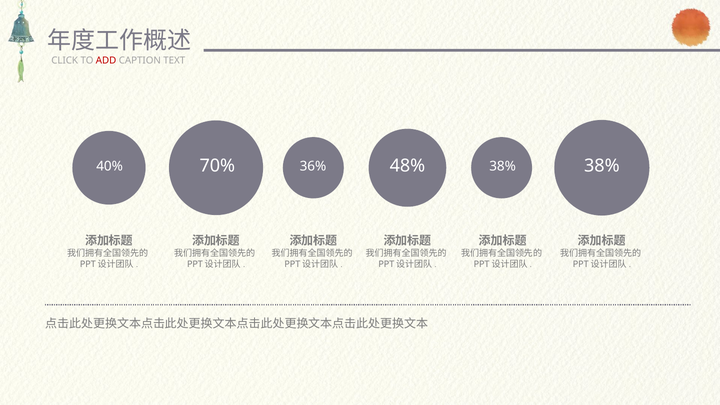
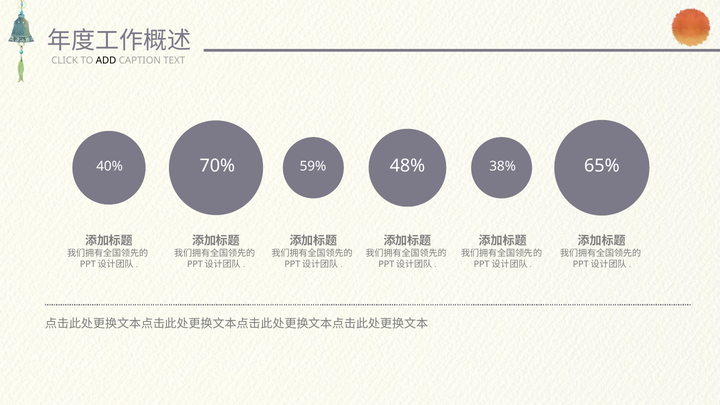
ADD colour: red -> black
36%: 36% -> 59%
38% 38%: 38% -> 65%
